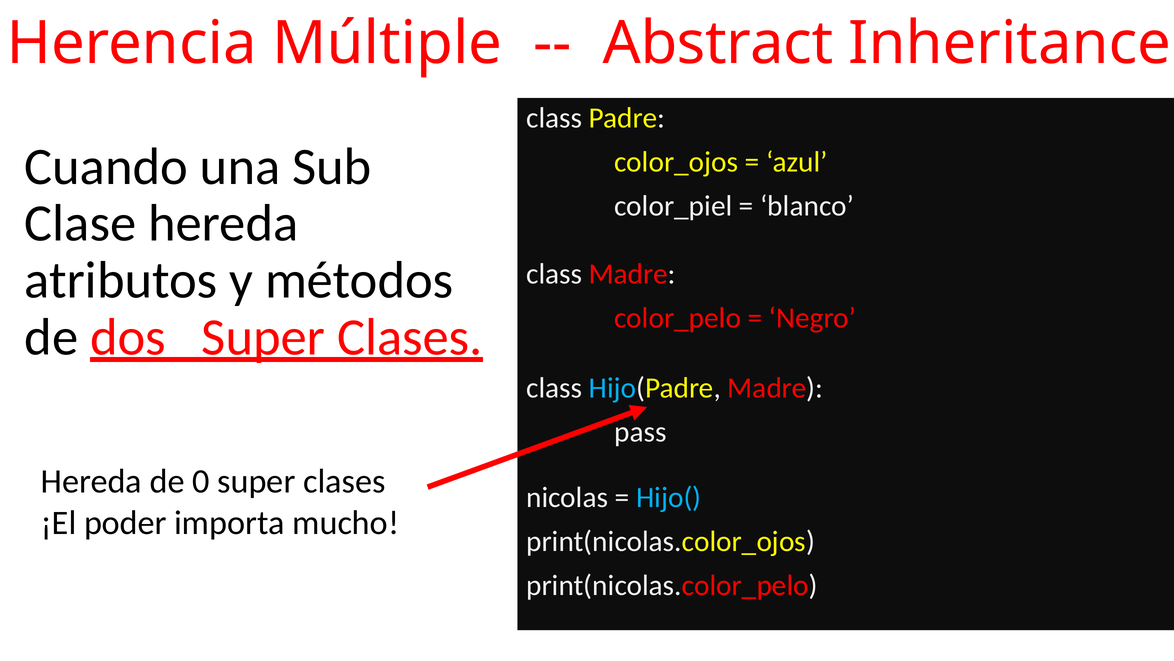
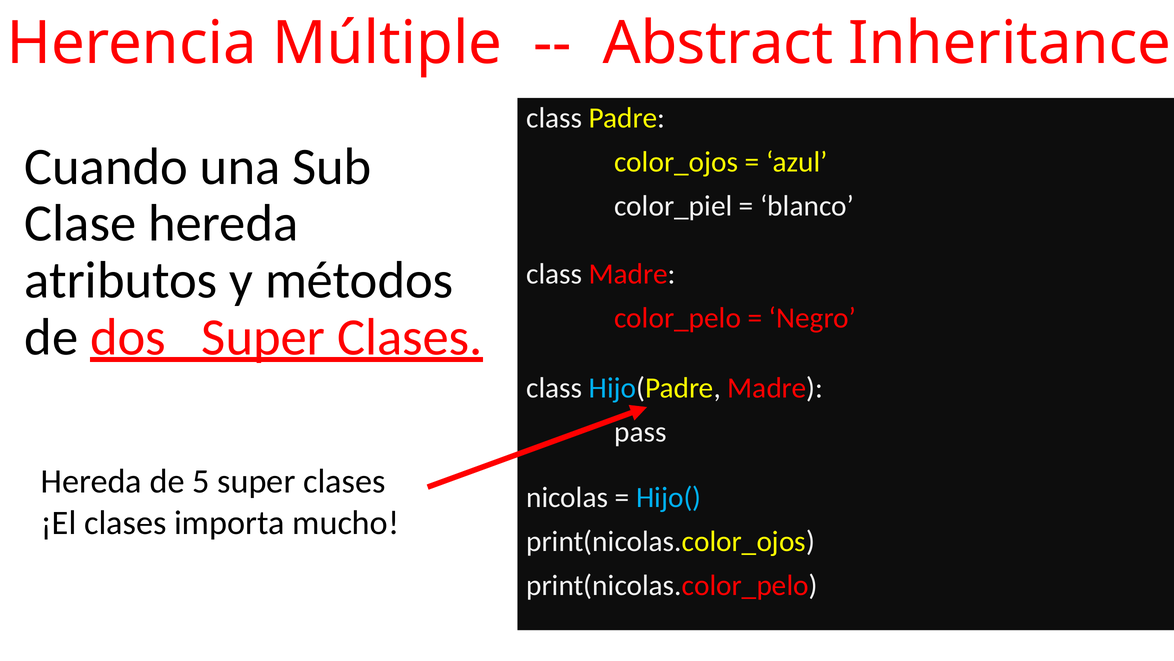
0: 0 -> 5
¡El poder: poder -> clases
